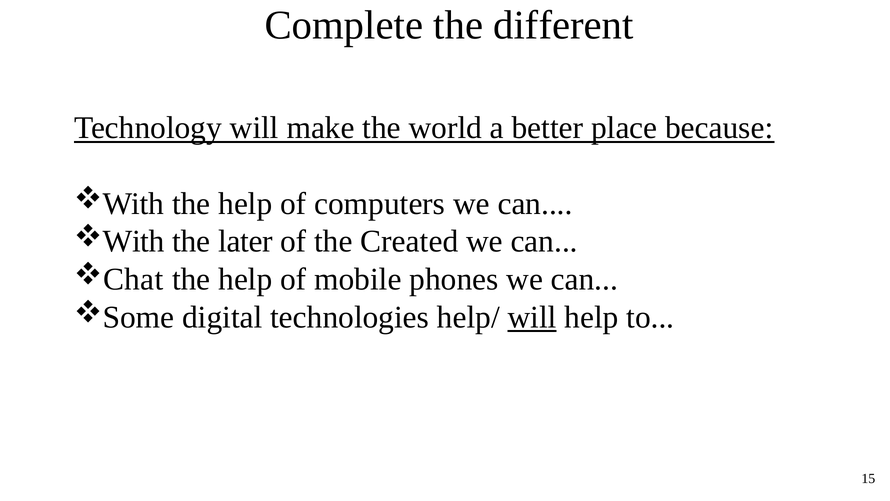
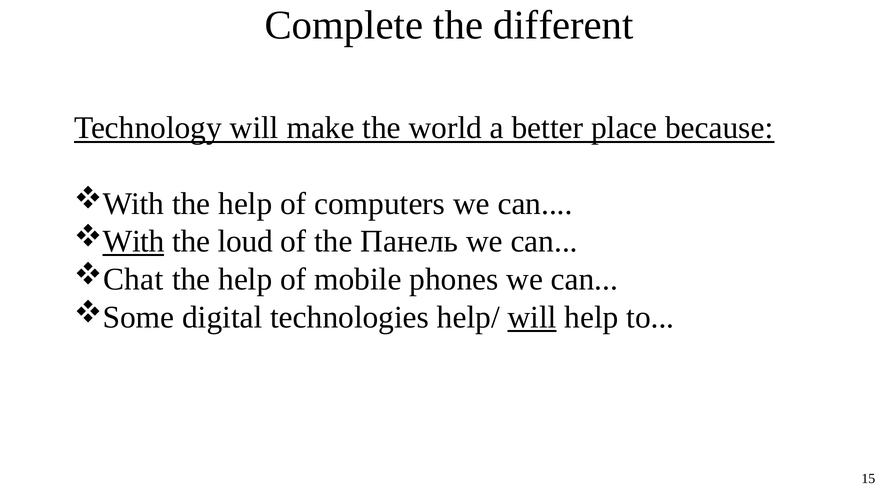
With at (134, 241) underline: none -> present
later: later -> loud
Created: Created -> Панель
